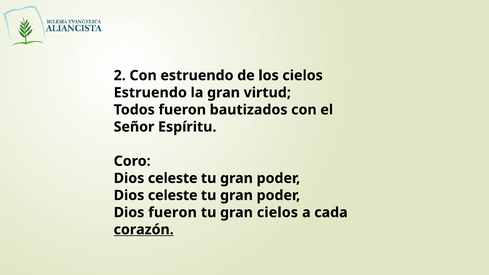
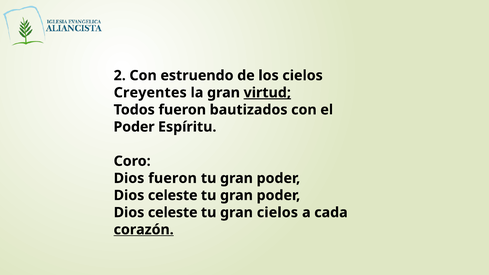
Estruendo at (150, 93): Estruendo -> Creyentes
virtud underline: none -> present
Señor at (134, 127): Señor -> Poder
celeste at (173, 178): celeste -> fueron
fueron at (173, 213): fueron -> celeste
